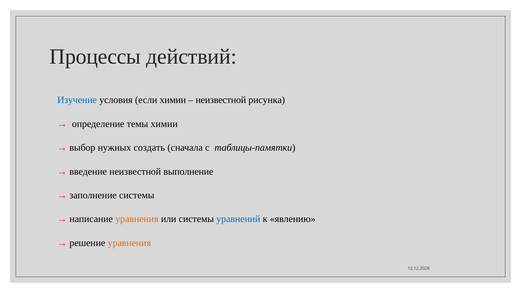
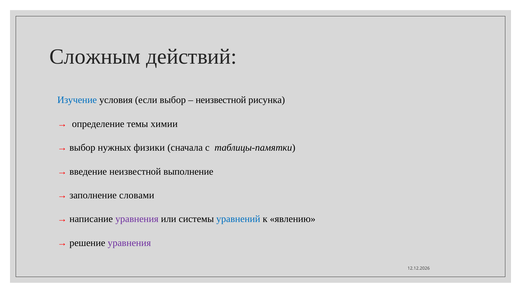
Процессы: Процессы -> Сложным
если химии: химии -> выбор
создать: создать -> физики
заполнение системы: системы -> словами
уравнения at (137, 219) colour: orange -> purple
уравнения at (129, 243) colour: orange -> purple
